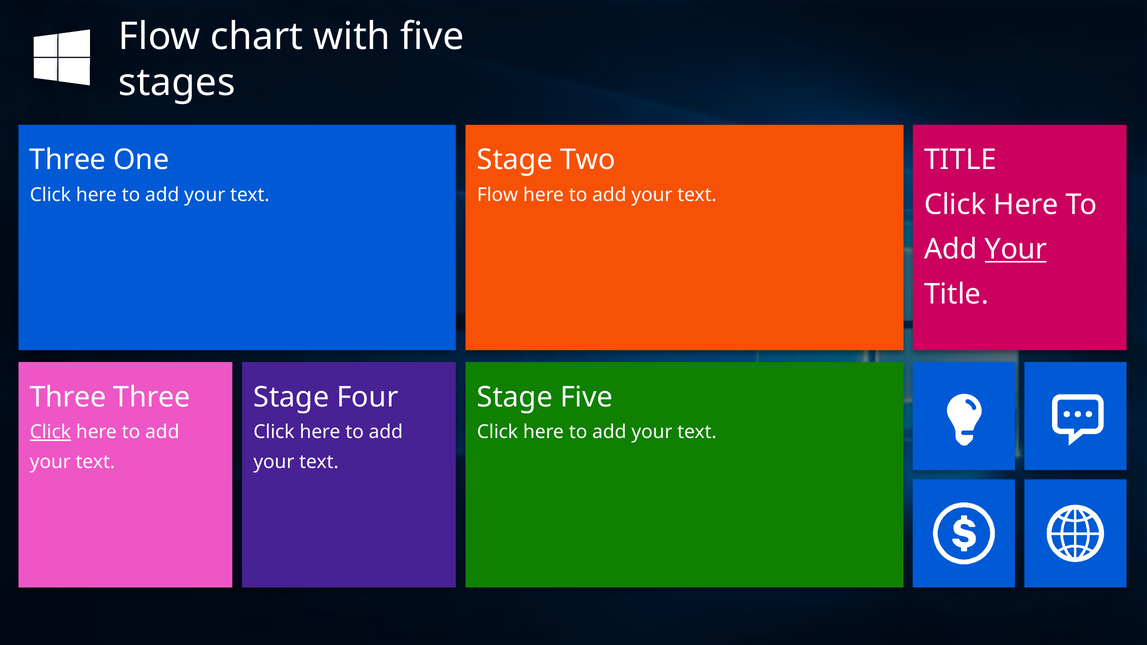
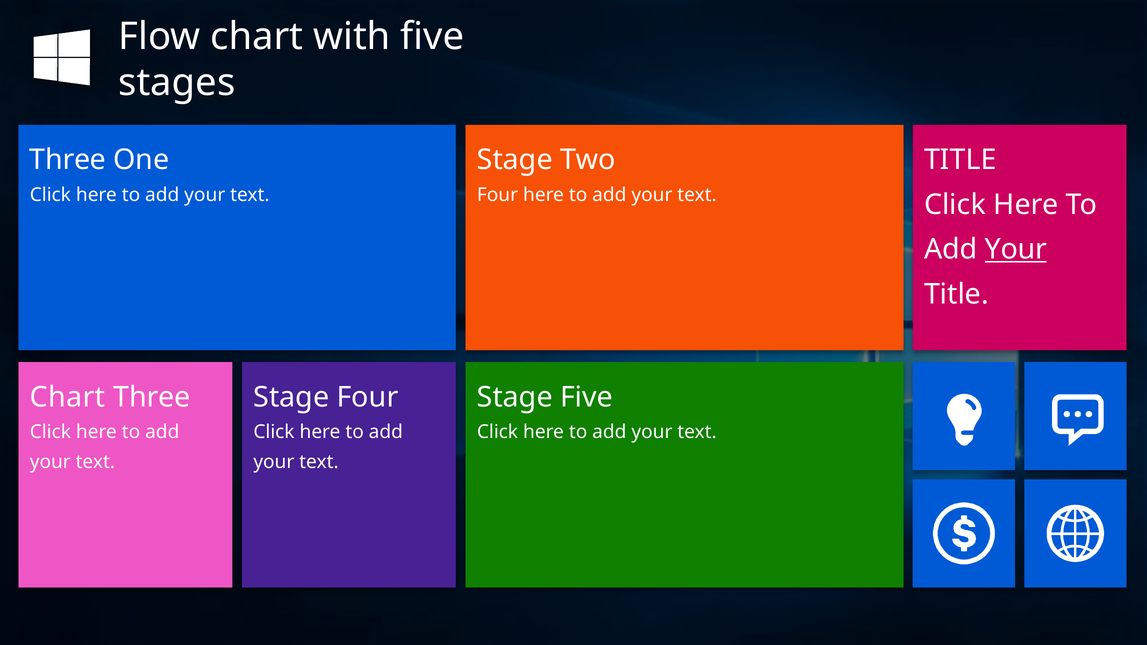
Flow at (498, 195): Flow -> Four
Three at (68, 397): Three -> Chart
Click at (50, 432) underline: present -> none
